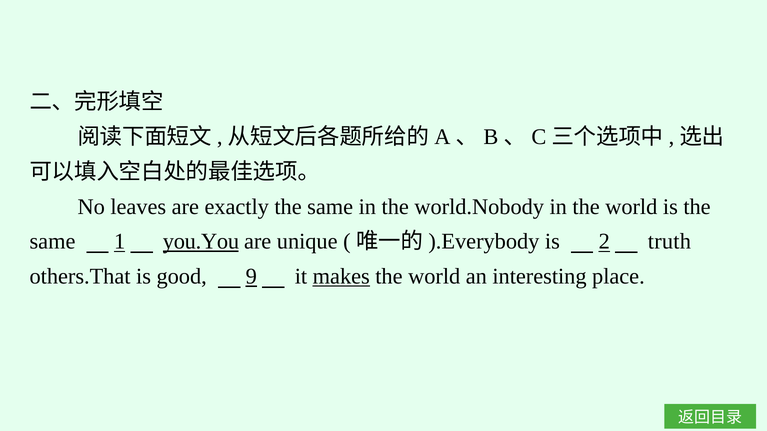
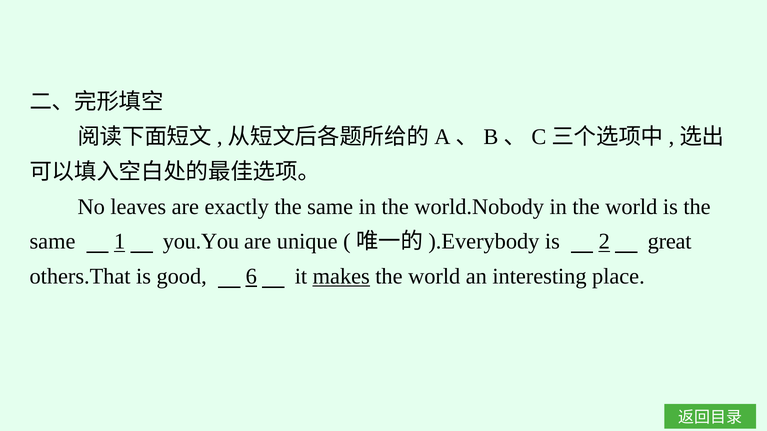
you.You underline: present -> none
truth: truth -> great
9: 9 -> 6
